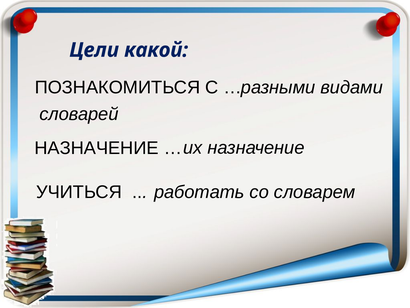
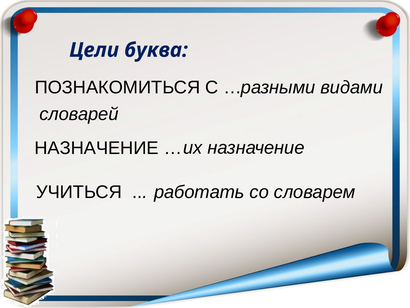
какой: какой -> буква
